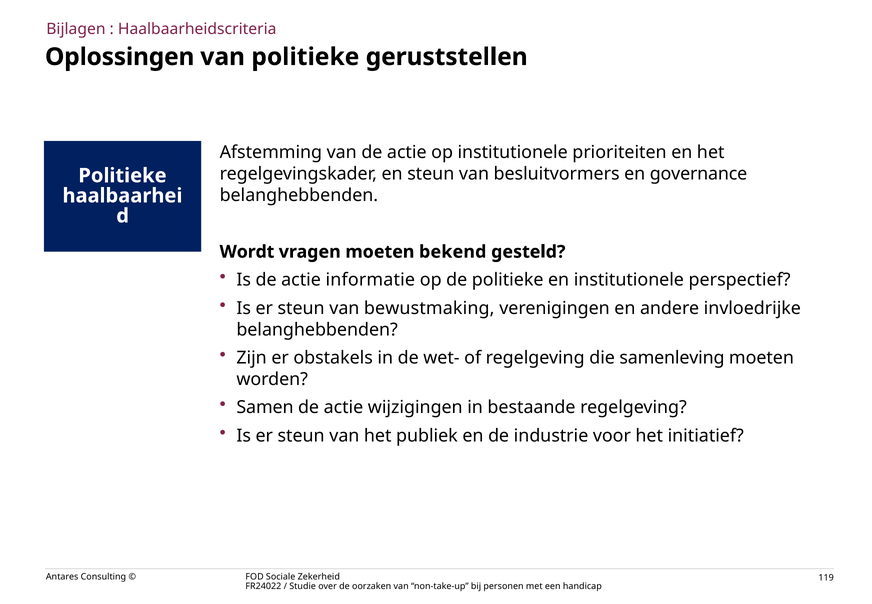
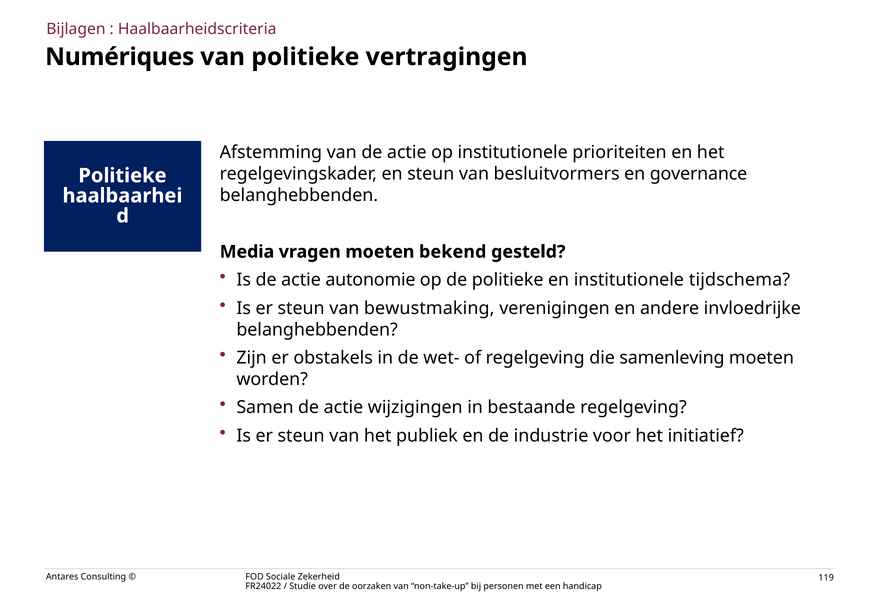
Oplossingen: Oplossingen -> Numériques
geruststellen: geruststellen -> vertragingen
Wordt: Wordt -> Media
informatie: informatie -> autonomie
perspectief: perspectief -> tijdschema
